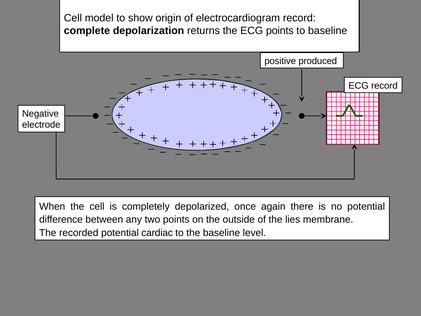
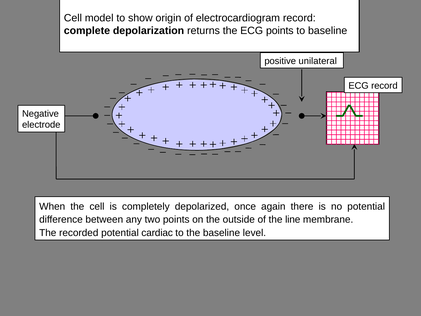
produced: produced -> unilateral
lies: lies -> line
